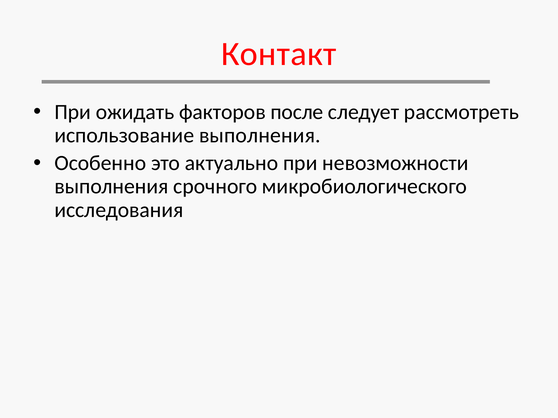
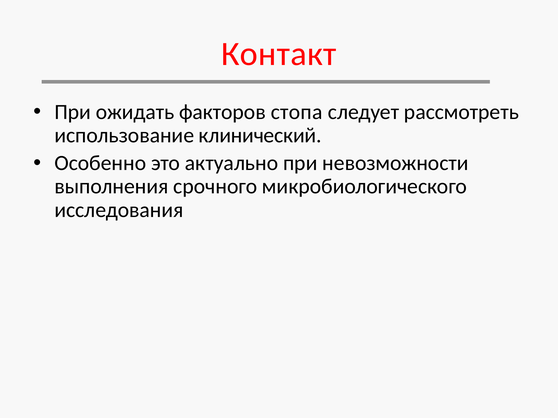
после: после -> стопа
использование выполнения: выполнения -> клинический
